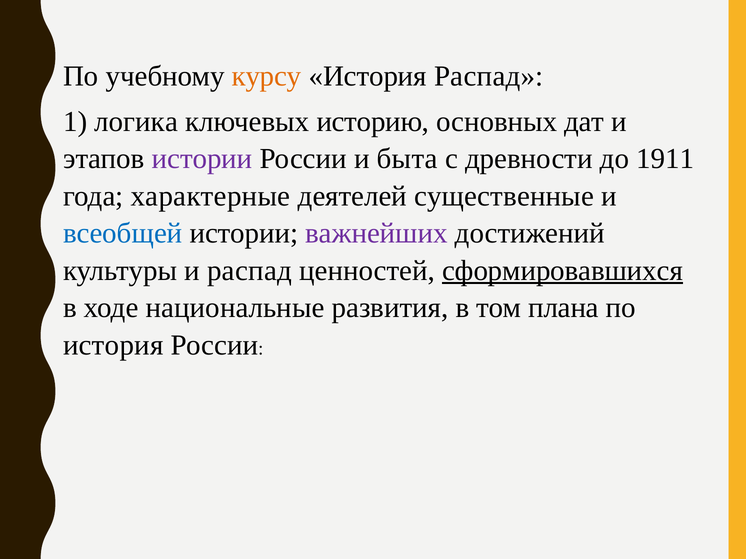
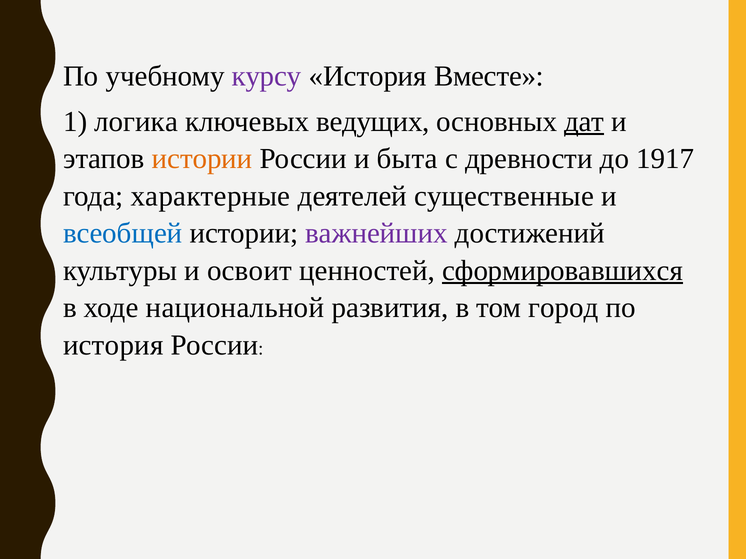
курсу colour: orange -> purple
История Распад: Распад -> Вместе
историю: историю -> ведущих
дат underline: none -> present
истории at (202, 159) colour: purple -> orange
1911: 1911 -> 1917
и распад: распад -> освоит
национальные: национальные -> национальной
плана: плана -> город
